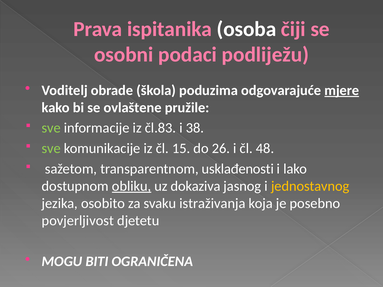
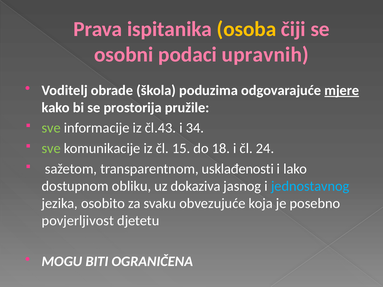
osoba colour: white -> yellow
podliježu: podliježu -> upravnih
ovlaštene: ovlaštene -> prostorija
čl.83: čl.83 -> čl.43
38: 38 -> 34
26: 26 -> 18
48: 48 -> 24
obliku underline: present -> none
jednostavnog colour: yellow -> light blue
istraživanja: istraživanja -> obvezujuće
